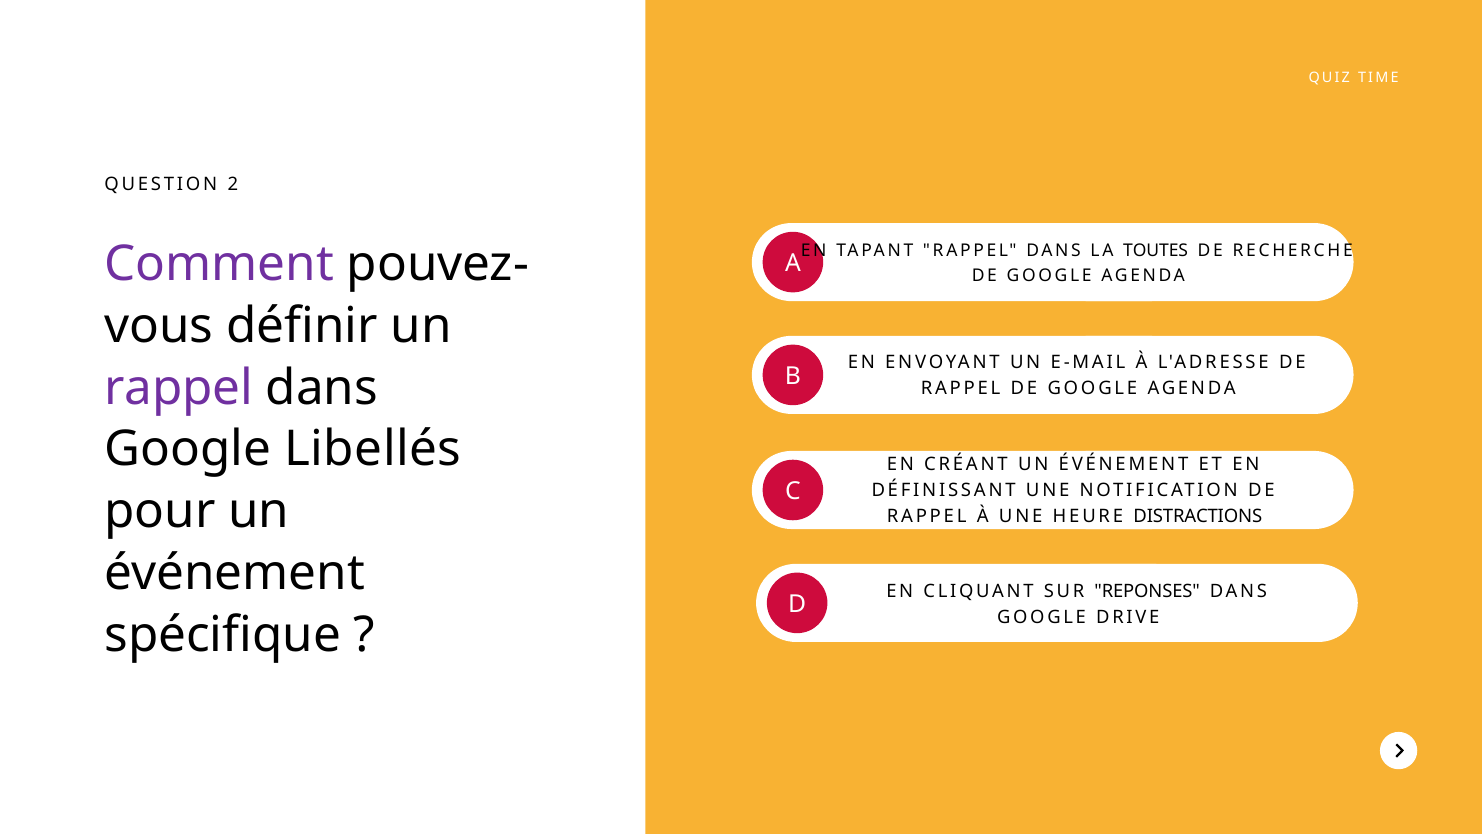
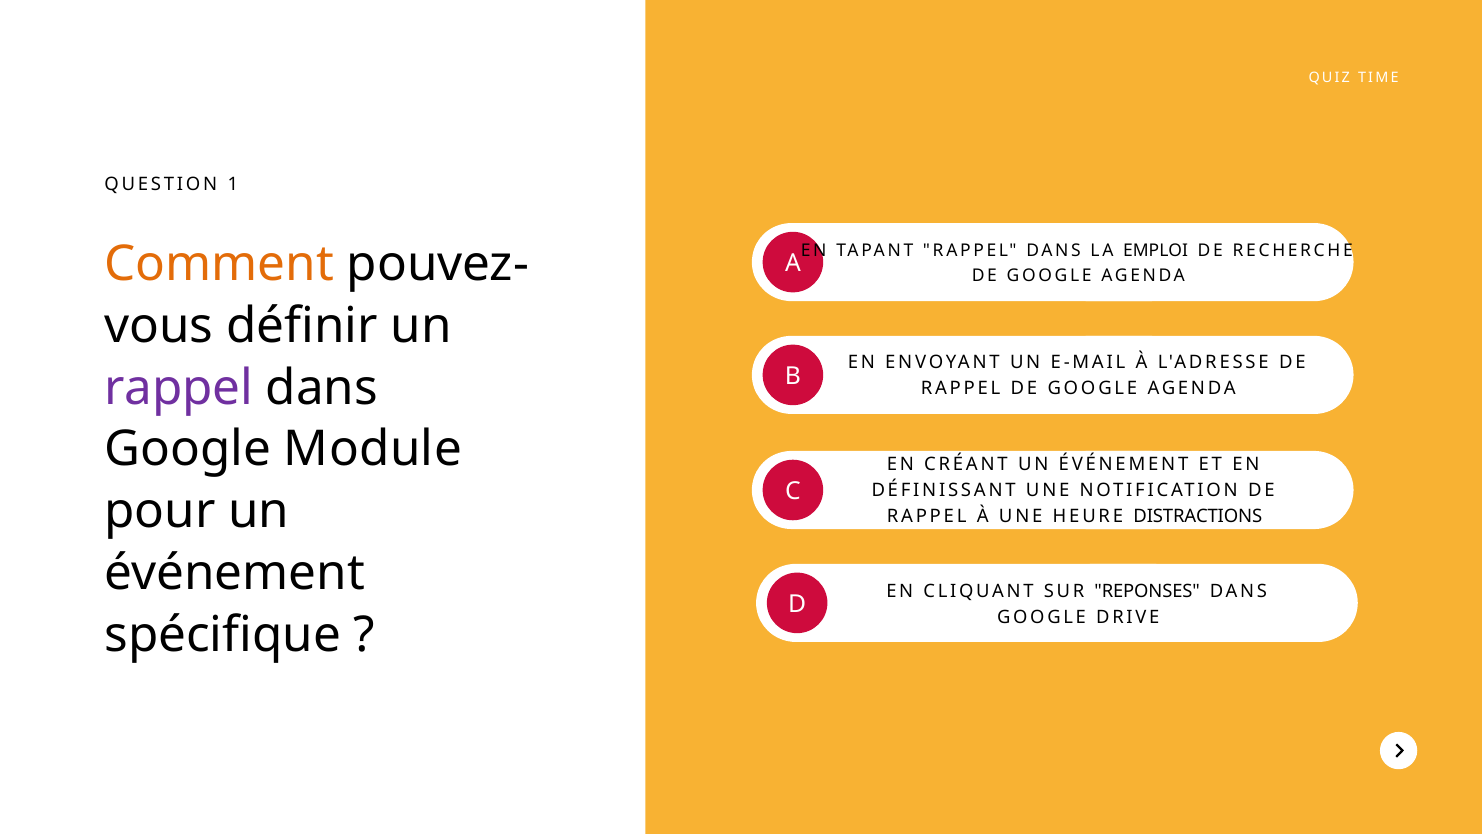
2: 2 -> 1
TOUTES: TOUTES -> EMPLOI
Comment colour: purple -> orange
Libellés: Libellés -> Module
